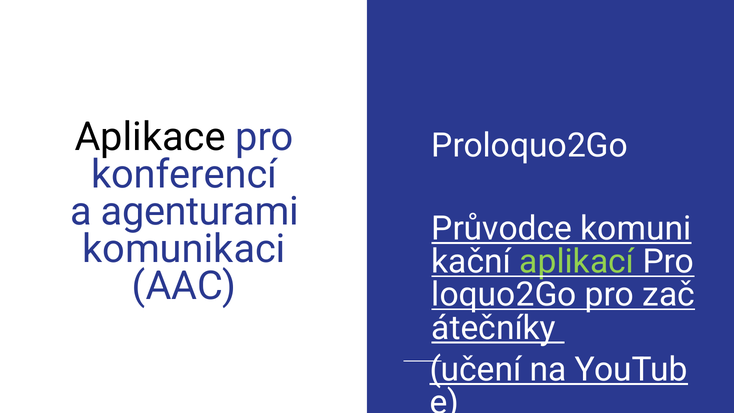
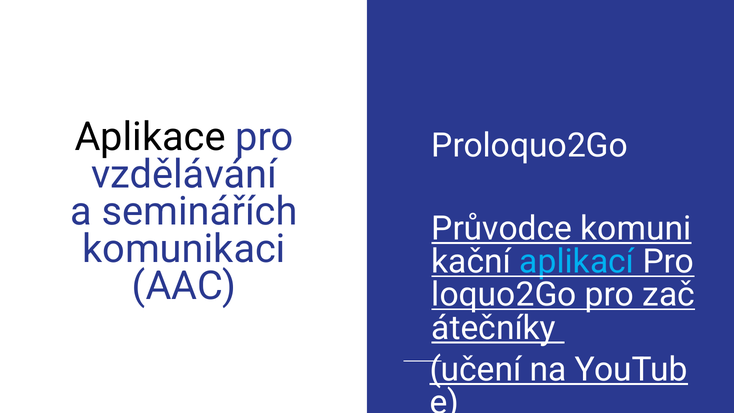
konferencí: konferencí -> vzdělávání
agenturami: agenturami -> seminářích
aplikací colour: light green -> light blue
